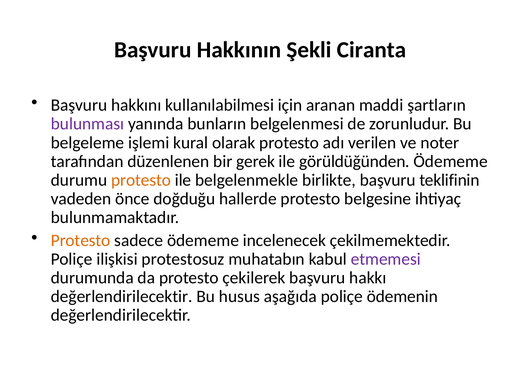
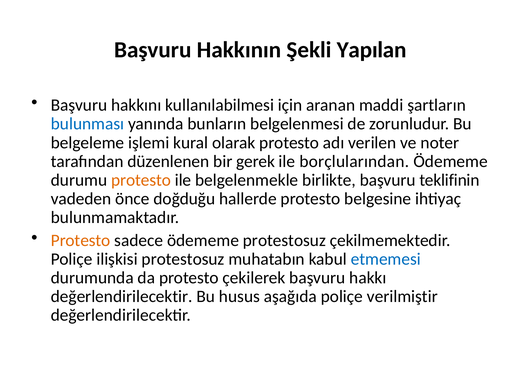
Ciranta: Ciranta -> Yapılan
bulunması colour: purple -> blue
görüldüğünden: görüldüğünden -> borçlularından
ödememe incelenecek: incelenecek -> protestosuz
etmemesi colour: purple -> blue
ödemenin: ödemenin -> verilmiştir
